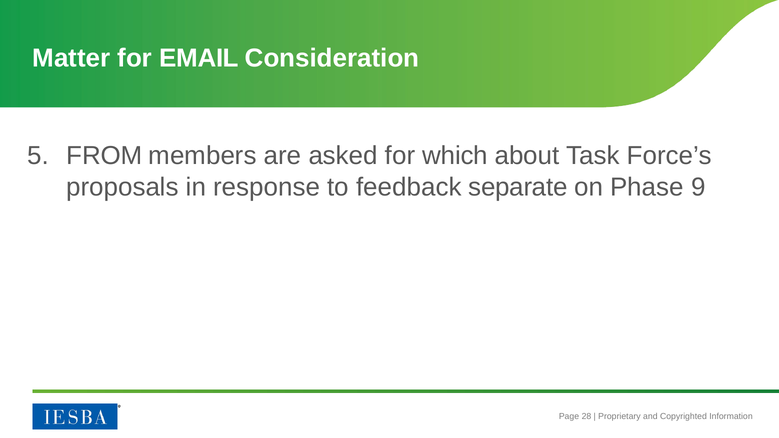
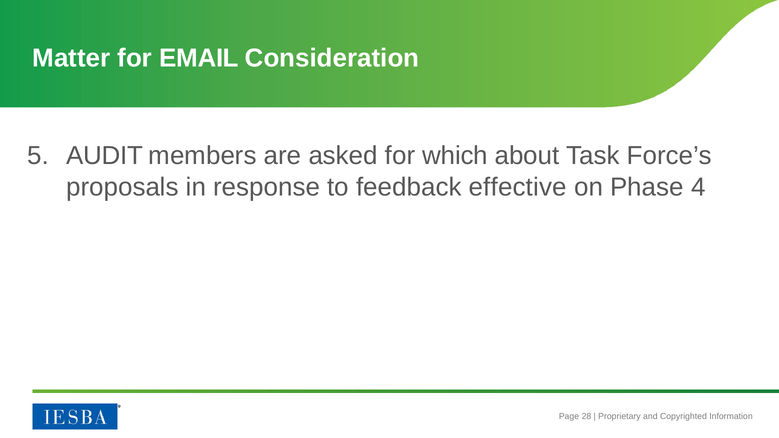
FROM: FROM -> AUDIT
separate: separate -> effective
9: 9 -> 4
